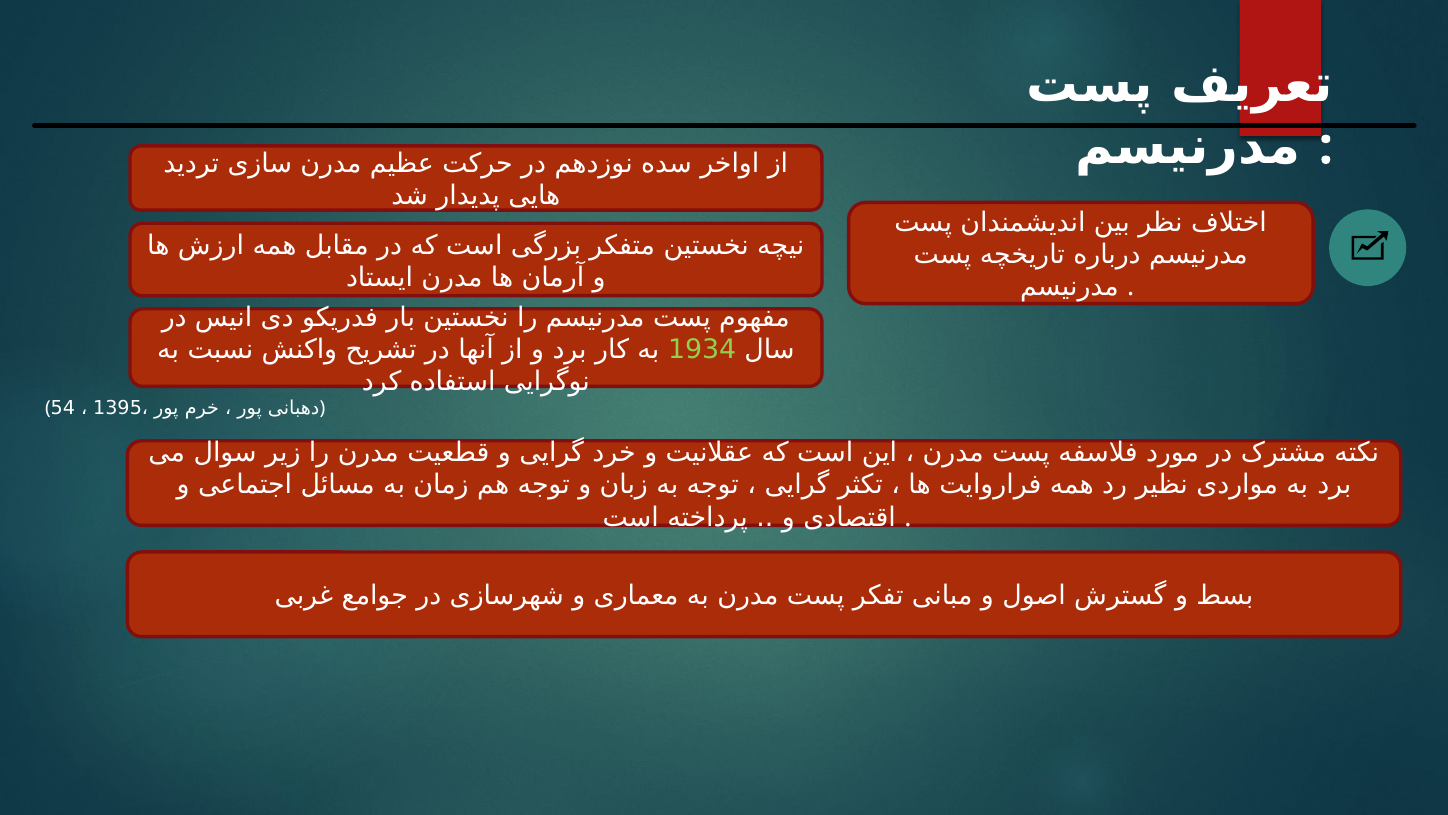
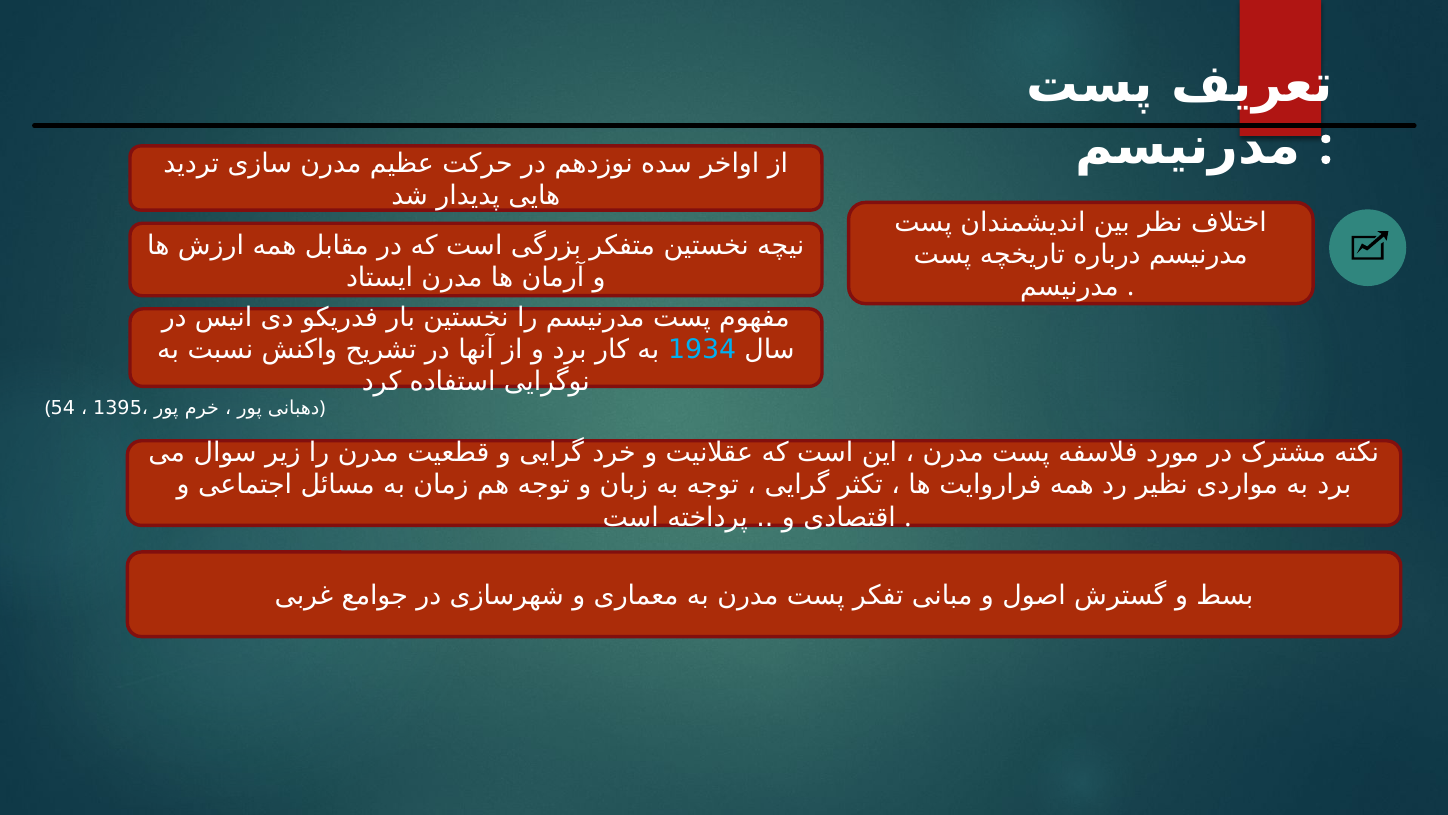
1934 colour: light green -> light blue
